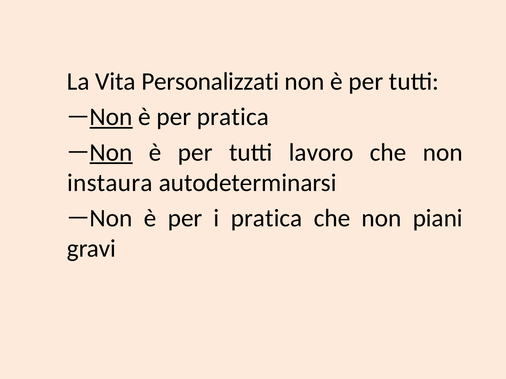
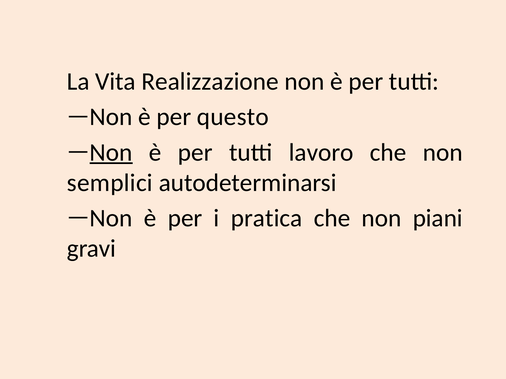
Personalizzati: Personalizzati -> Realizzazione
Non at (111, 117) underline: present -> none
per pratica: pratica -> questo
instaura: instaura -> semplici
